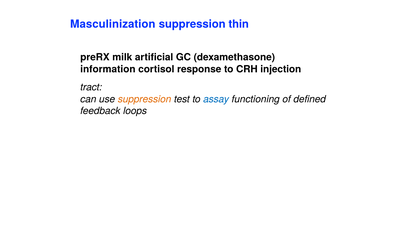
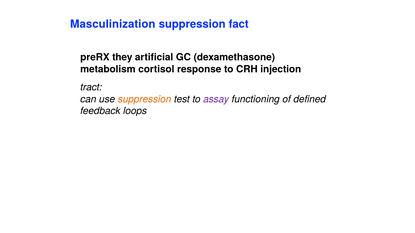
thin: thin -> fact
milk: milk -> they
information: information -> metabolism
assay colour: blue -> purple
